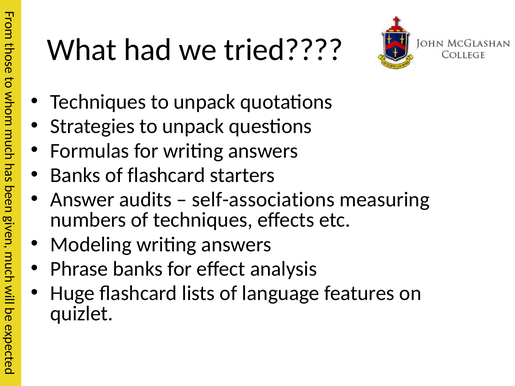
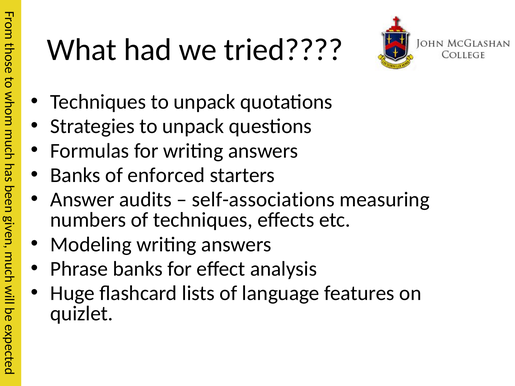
of flashcard: flashcard -> enforced
